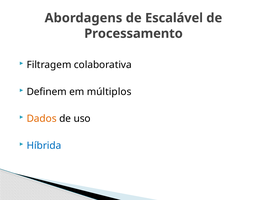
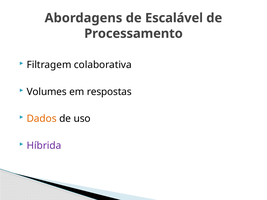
Definem: Definem -> Volumes
múltiplos: múltiplos -> respostas
Híbrida colour: blue -> purple
